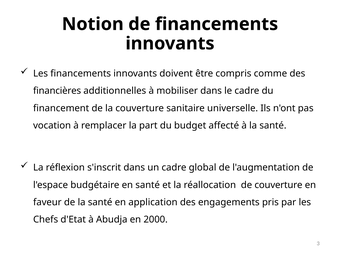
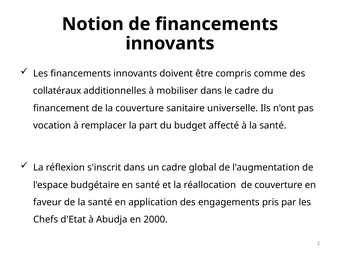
financières: financières -> collatéraux
